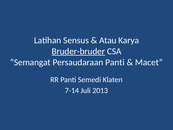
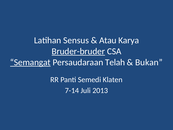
Semangat underline: none -> present
Persaudaraan Panti: Panti -> Telah
Macet: Macet -> Bukan
